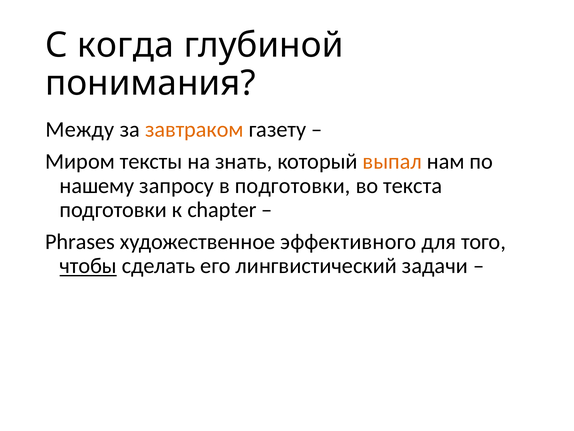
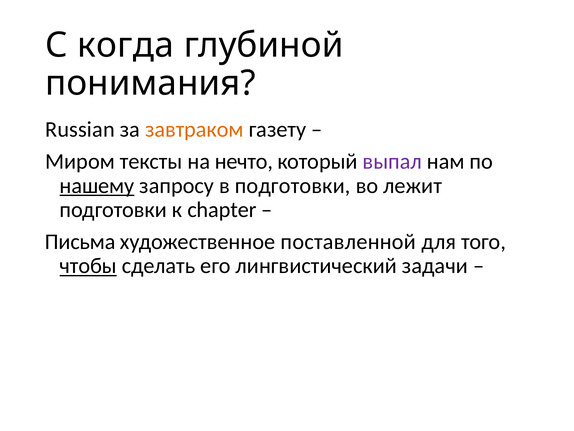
Между: Между -> Russian
знать: знать -> нечто
выпал colour: orange -> purple
нашему underline: none -> present
текста: текста -> лежит
Phrases: Phrases -> Письма
эффективного: эффективного -> поставленной
